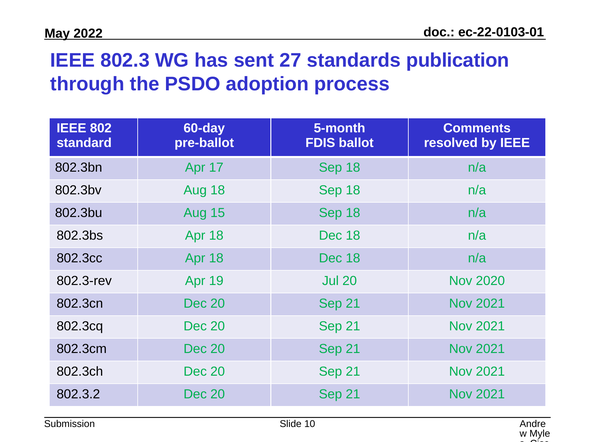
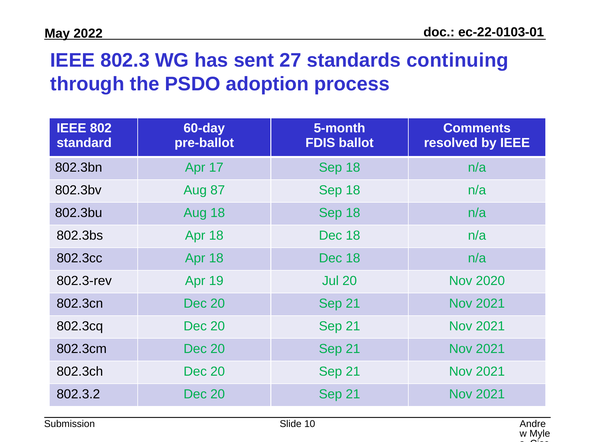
publication: publication -> continuing
Aug 18: 18 -> 87
Aug 15: 15 -> 18
